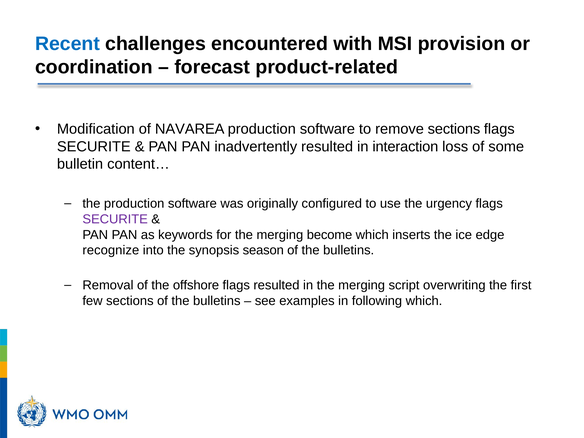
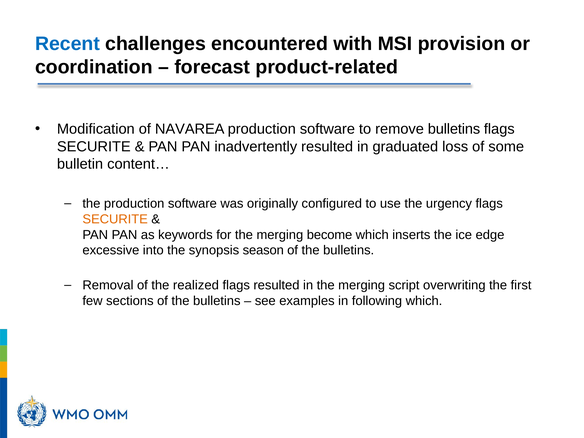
remove sections: sections -> bulletins
interaction: interaction -> graduated
SECURITE at (115, 219) colour: purple -> orange
recognize: recognize -> excessive
offshore: offshore -> realized
